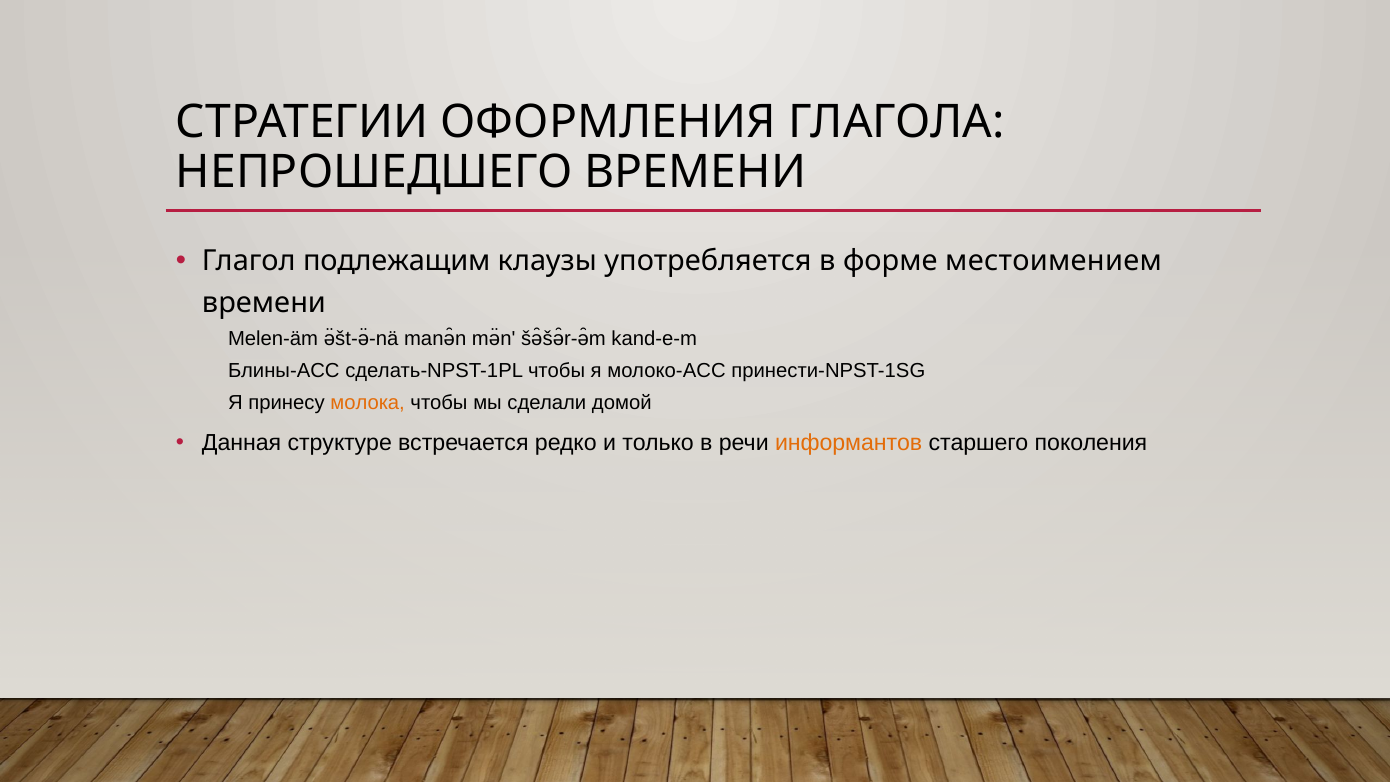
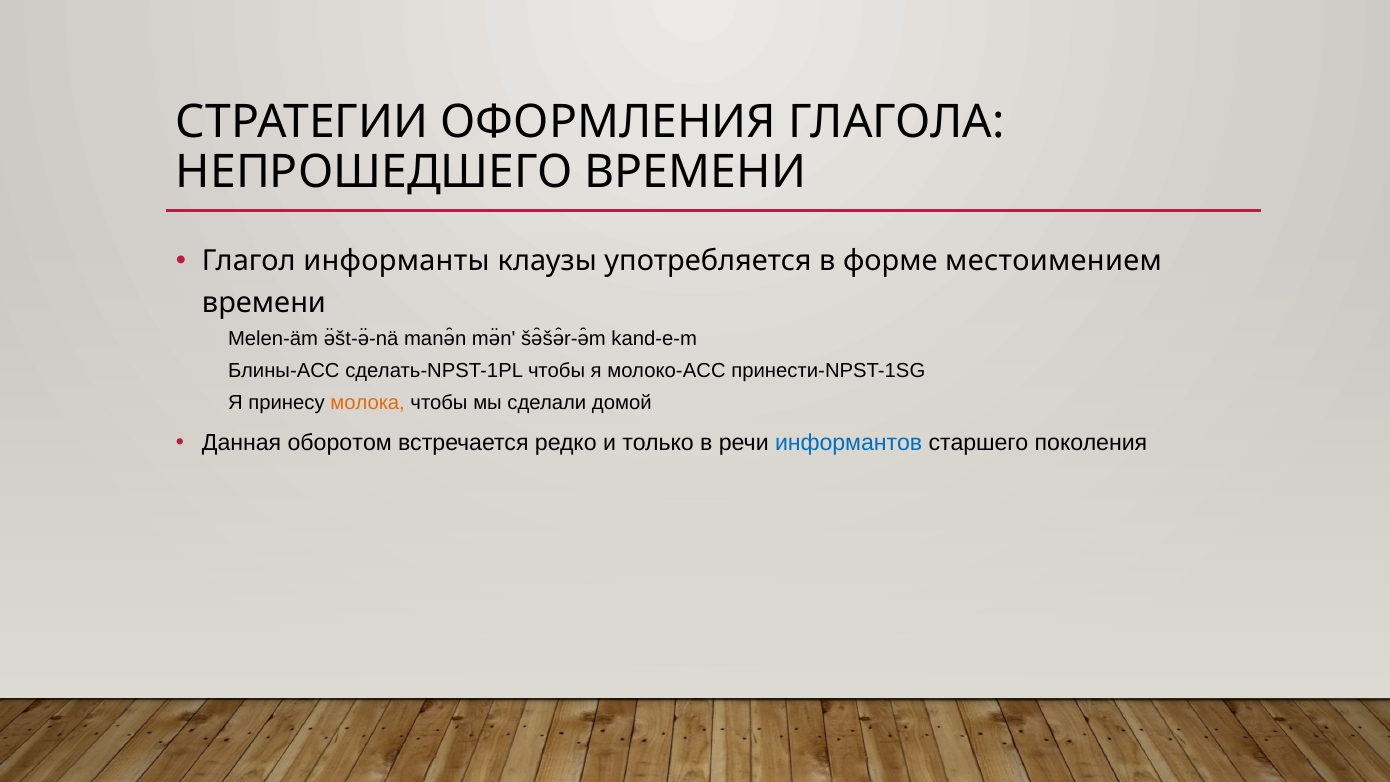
подлежащим: подлежащим -> информанты
структуре: структуре -> оборотом
информантов colour: orange -> blue
